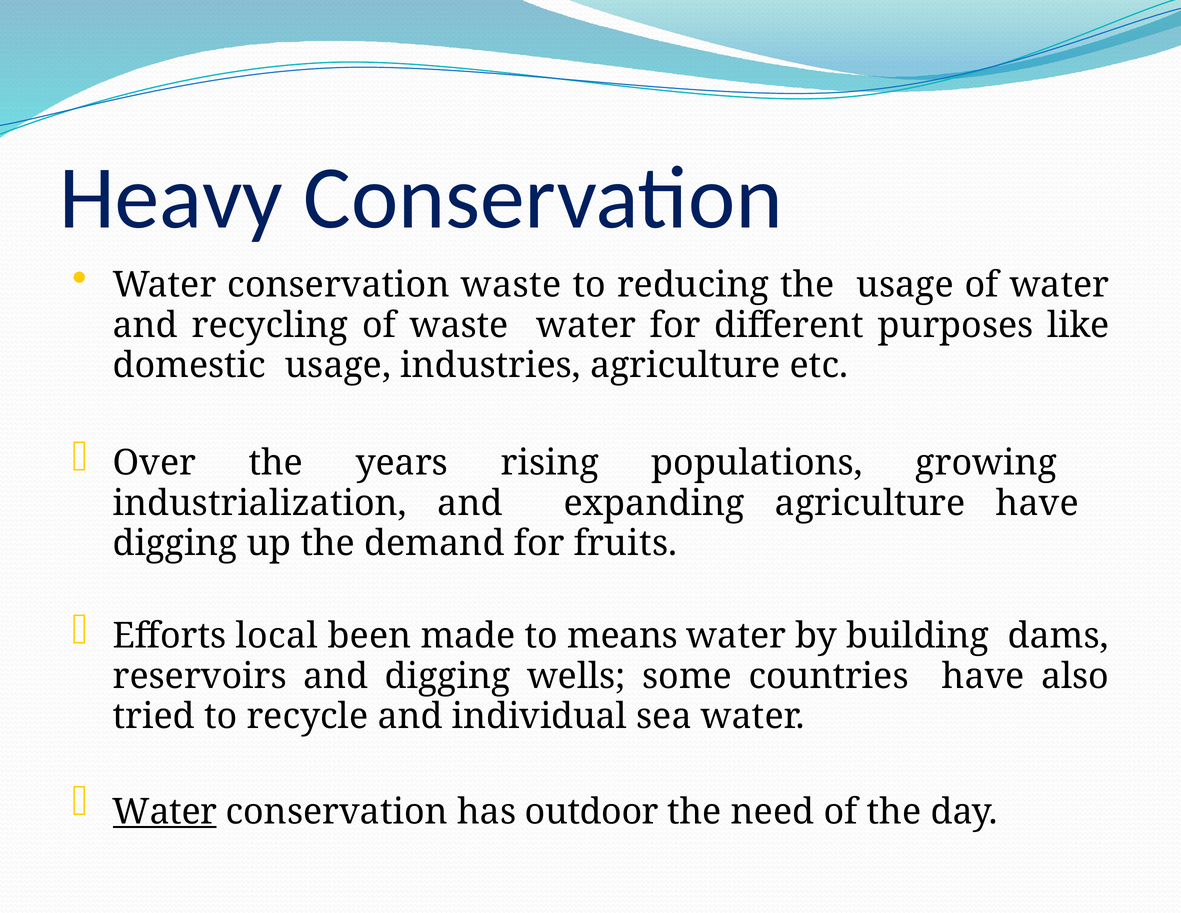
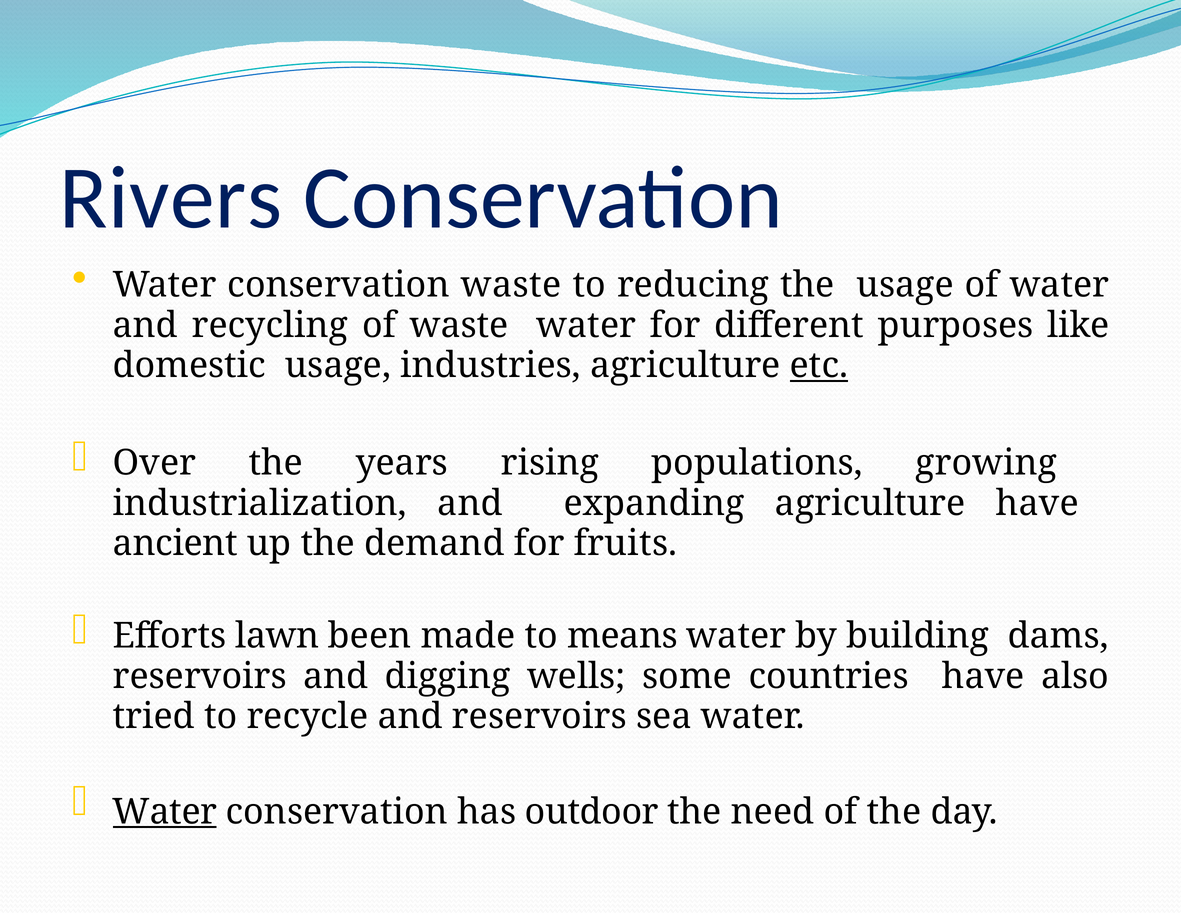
Heavy: Heavy -> Rivers
etc underline: none -> present
digging at (175, 543): digging -> ancient
local: local -> lawn
and individual: individual -> reservoirs
